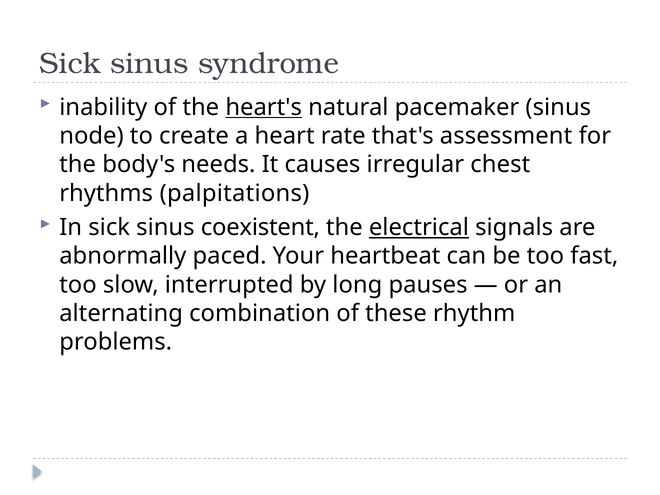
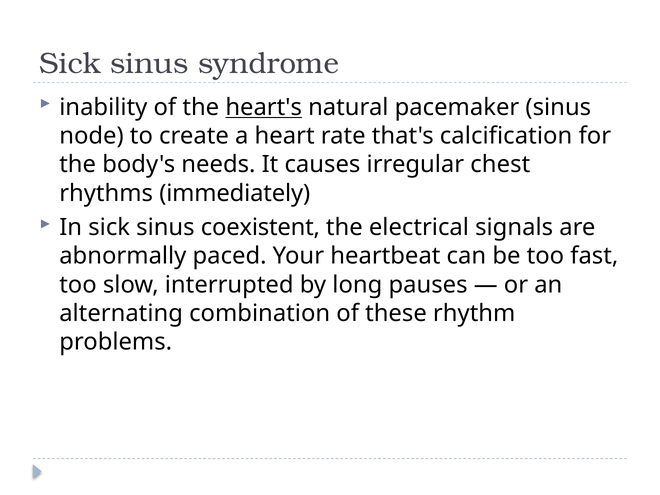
assessment: assessment -> calcification
palpitations: palpitations -> immediately
electrical underline: present -> none
